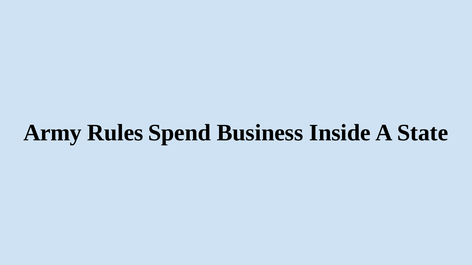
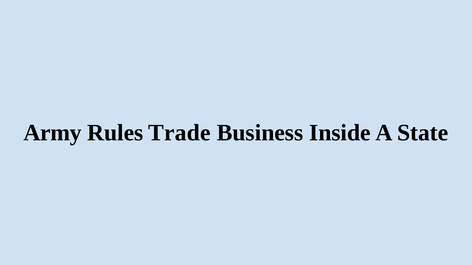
Spend: Spend -> Trade
